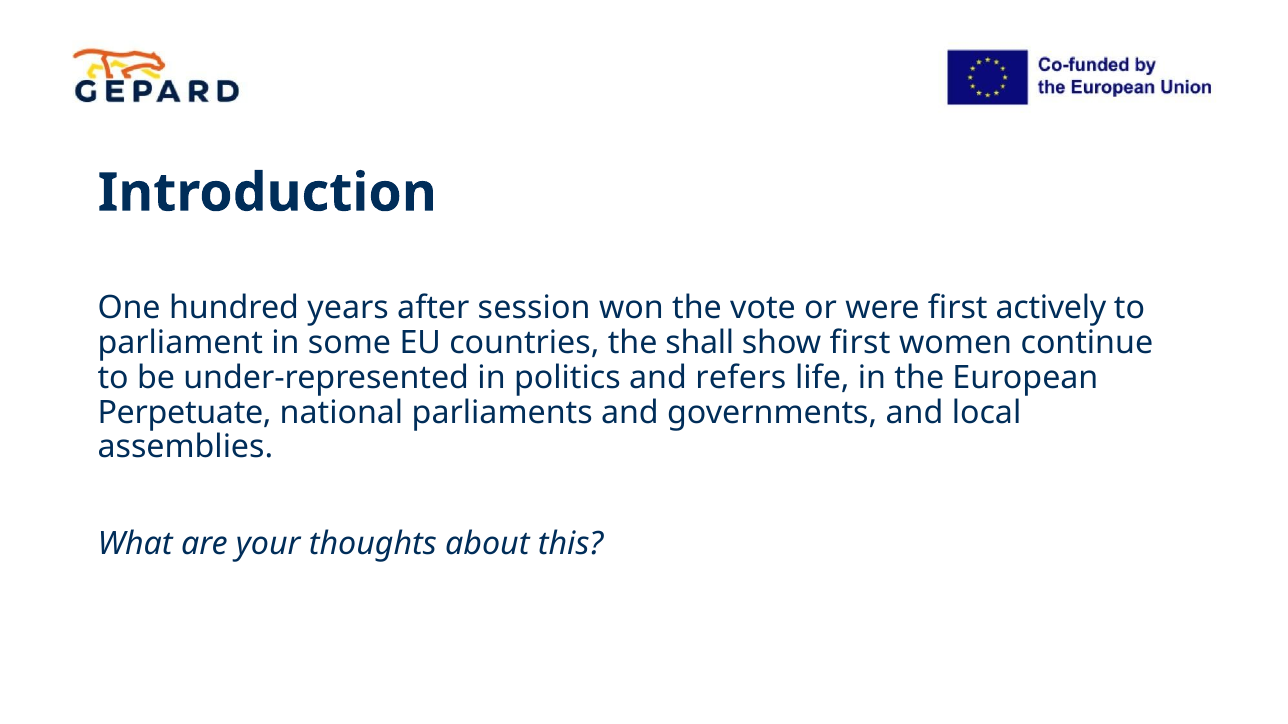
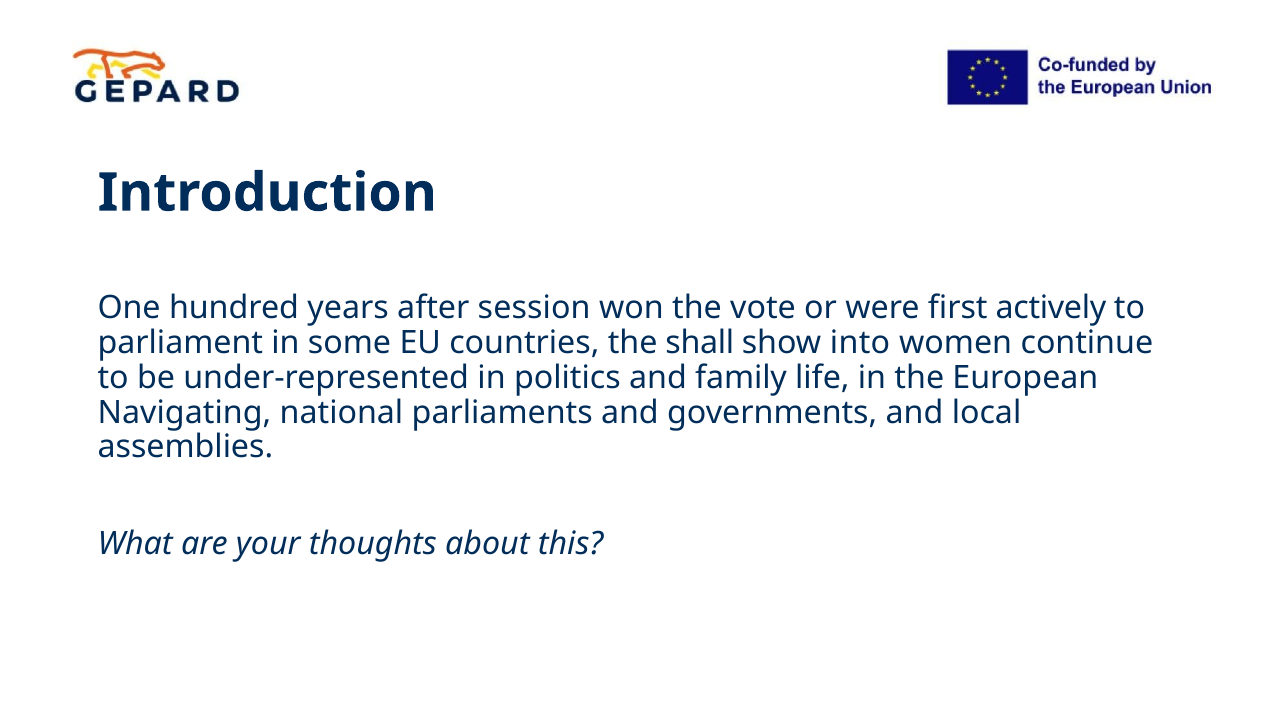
show first: first -> into
refers: refers -> family
Perpetuate: Perpetuate -> Navigating
